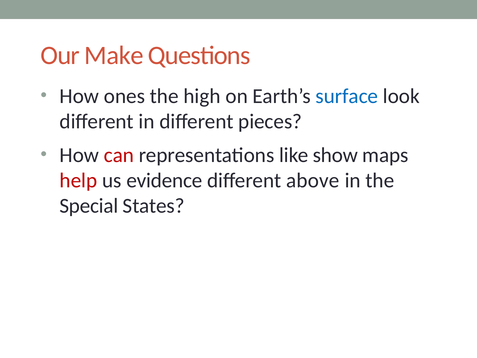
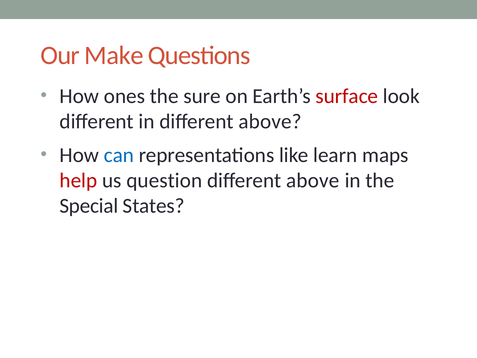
high: high -> sure
surface colour: blue -> red
in different pieces: pieces -> above
can colour: red -> blue
show: show -> learn
evidence: evidence -> question
